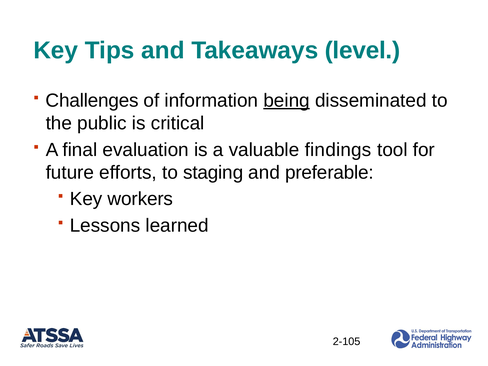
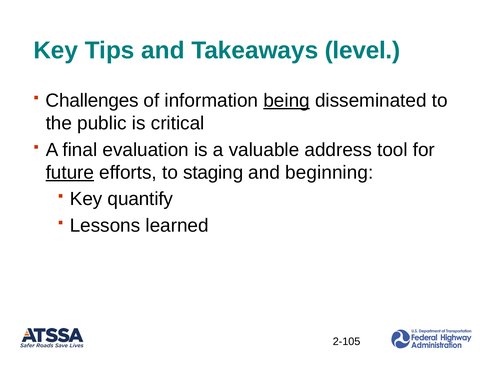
findings: findings -> address
future underline: none -> present
preferable: preferable -> beginning
workers: workers -> quantify
